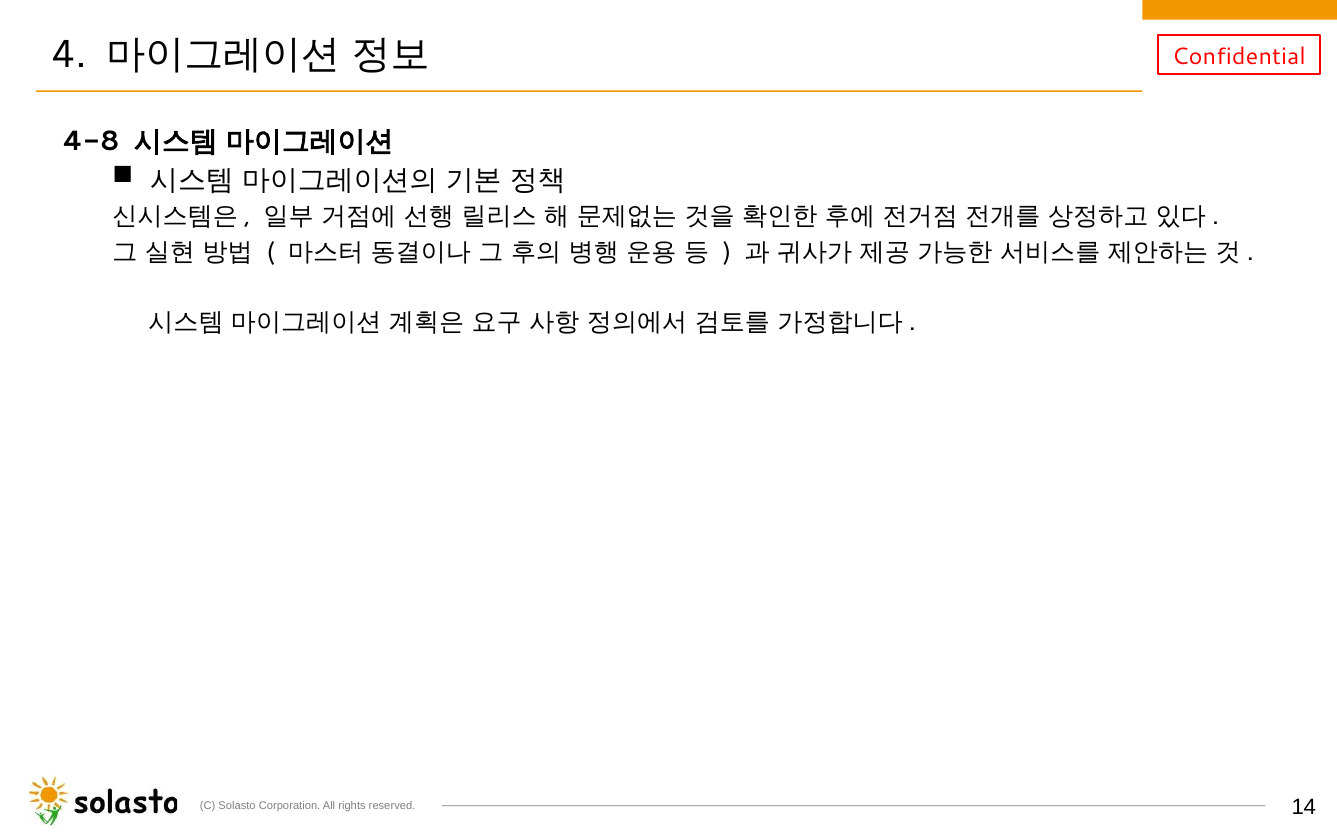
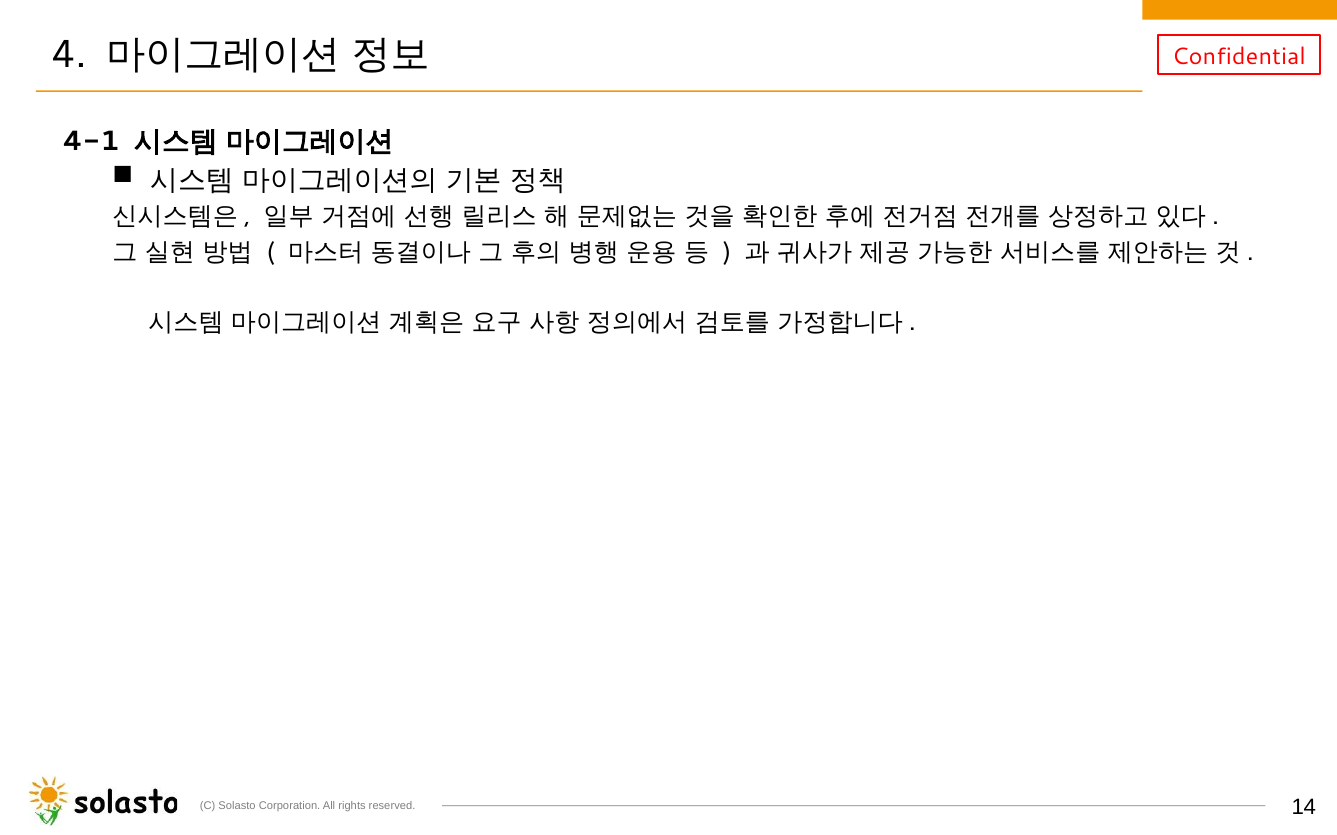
4-8: 4-8 -> 4-1
